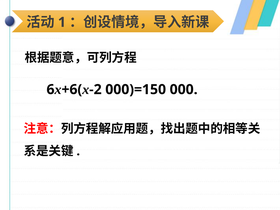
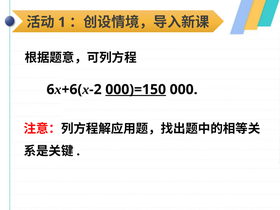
000)=150 underline: none -> present
